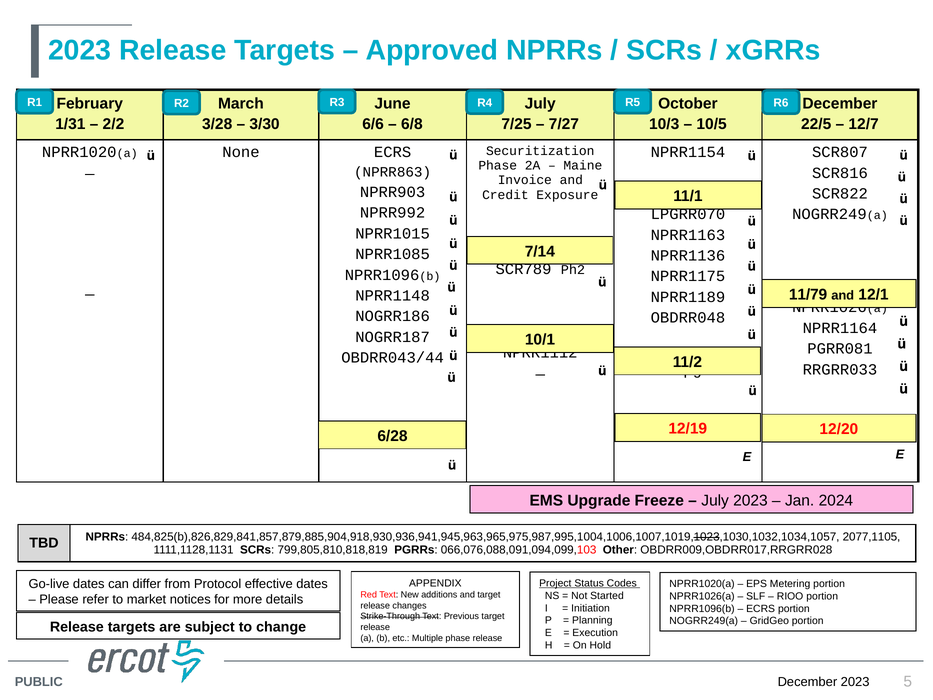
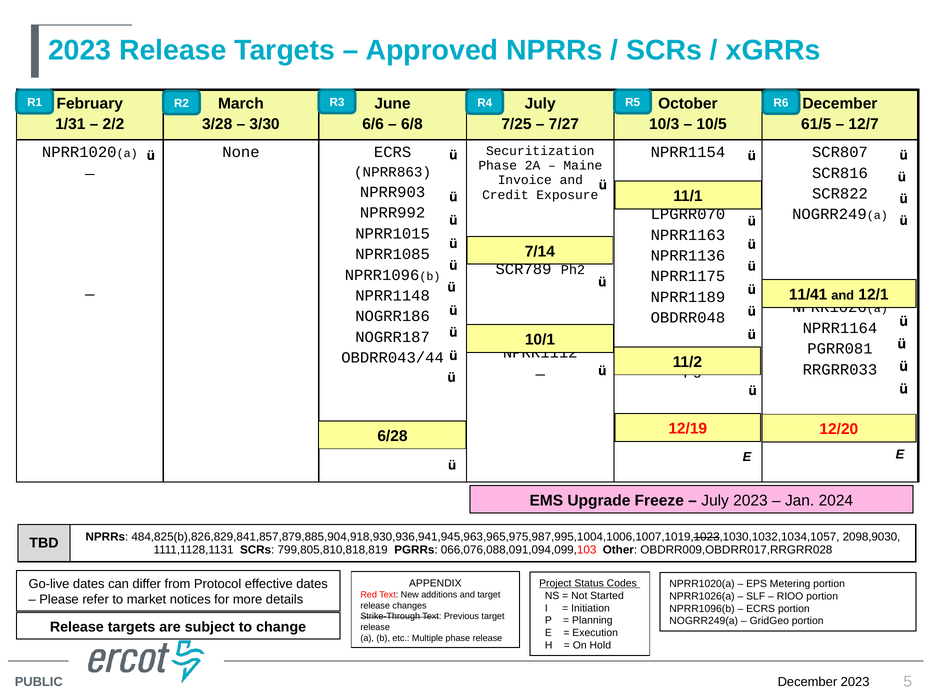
22/5: 22/5 -> 61/5
11/79: 11/79 -> 11/41
2077,1105: 2077,1105 -> 2098,9030
